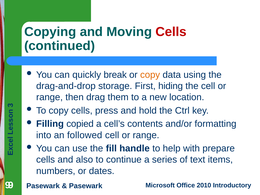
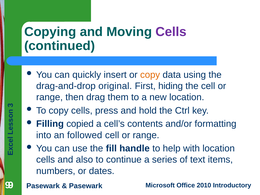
Cells at (171, 32) colour: red -> purple
break: break -> insert
storage: storage -> original
with prepare: prepare -> location
